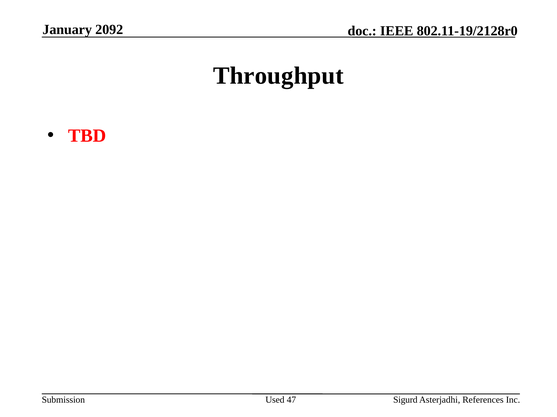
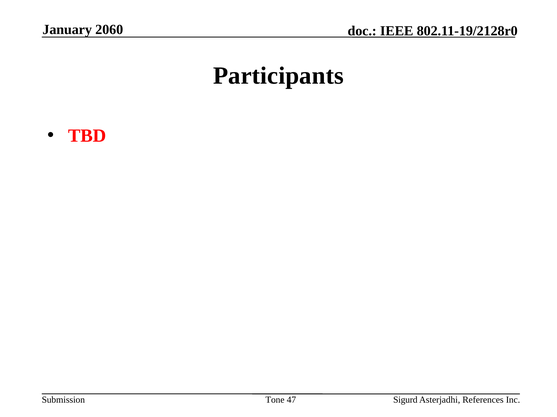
2092: 2092 -> 2060
Throughput: Throughput -> Participants
Used: Used -> Tone
